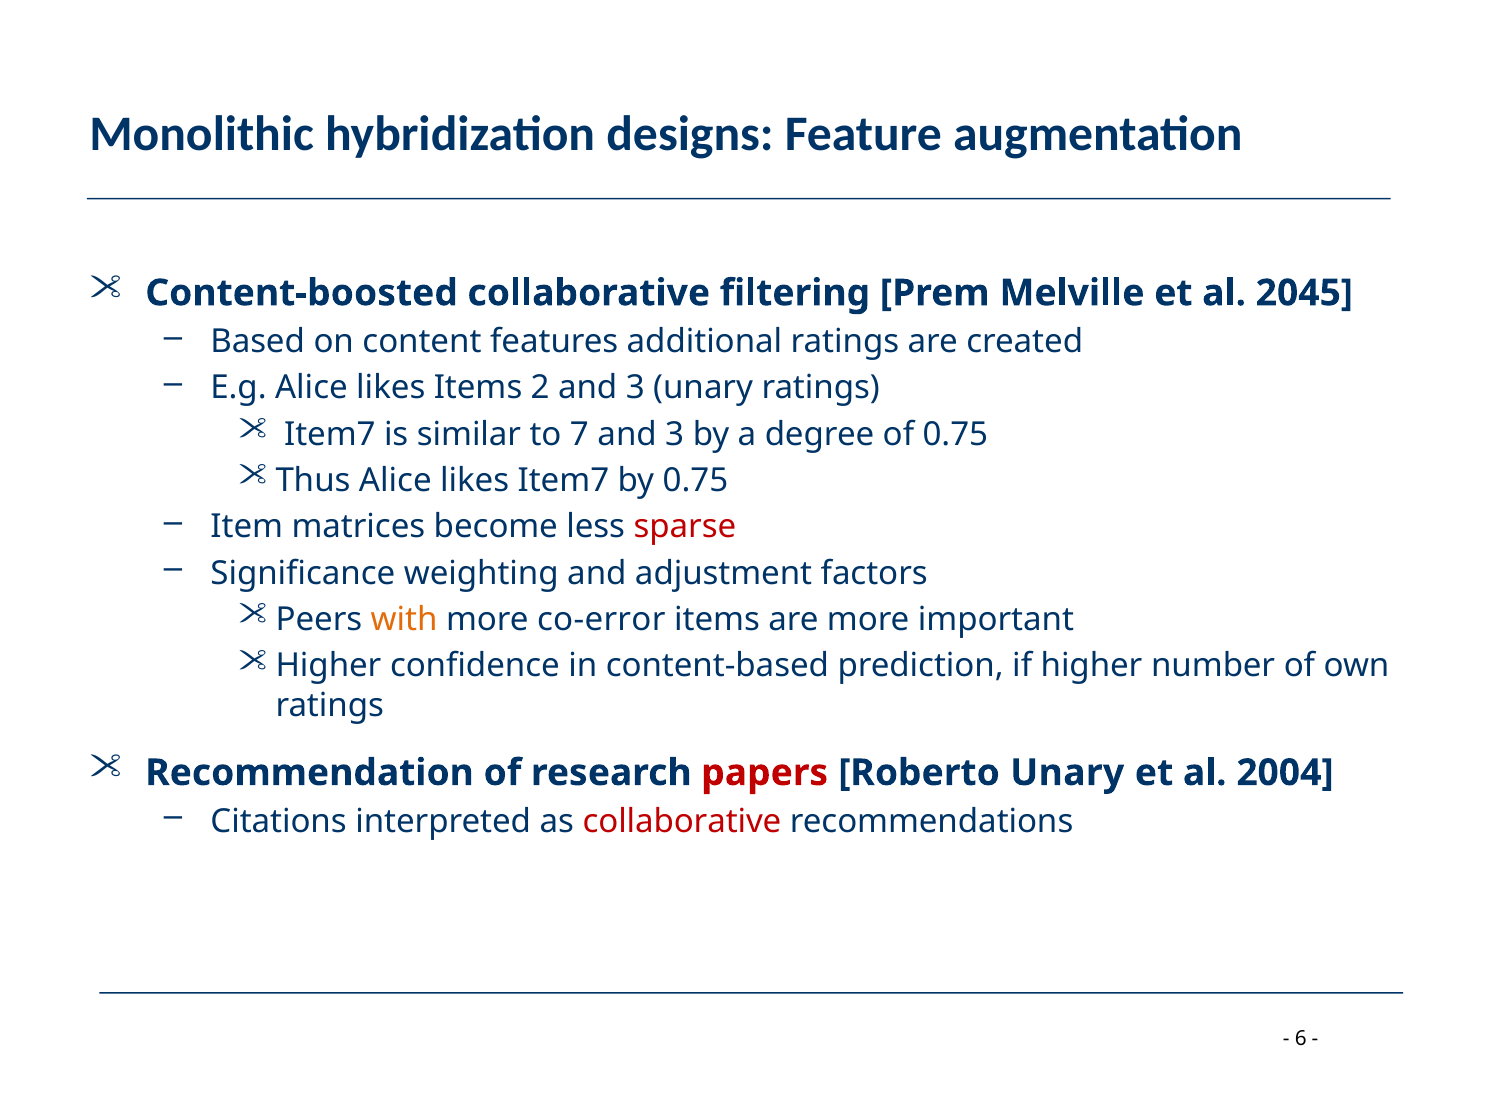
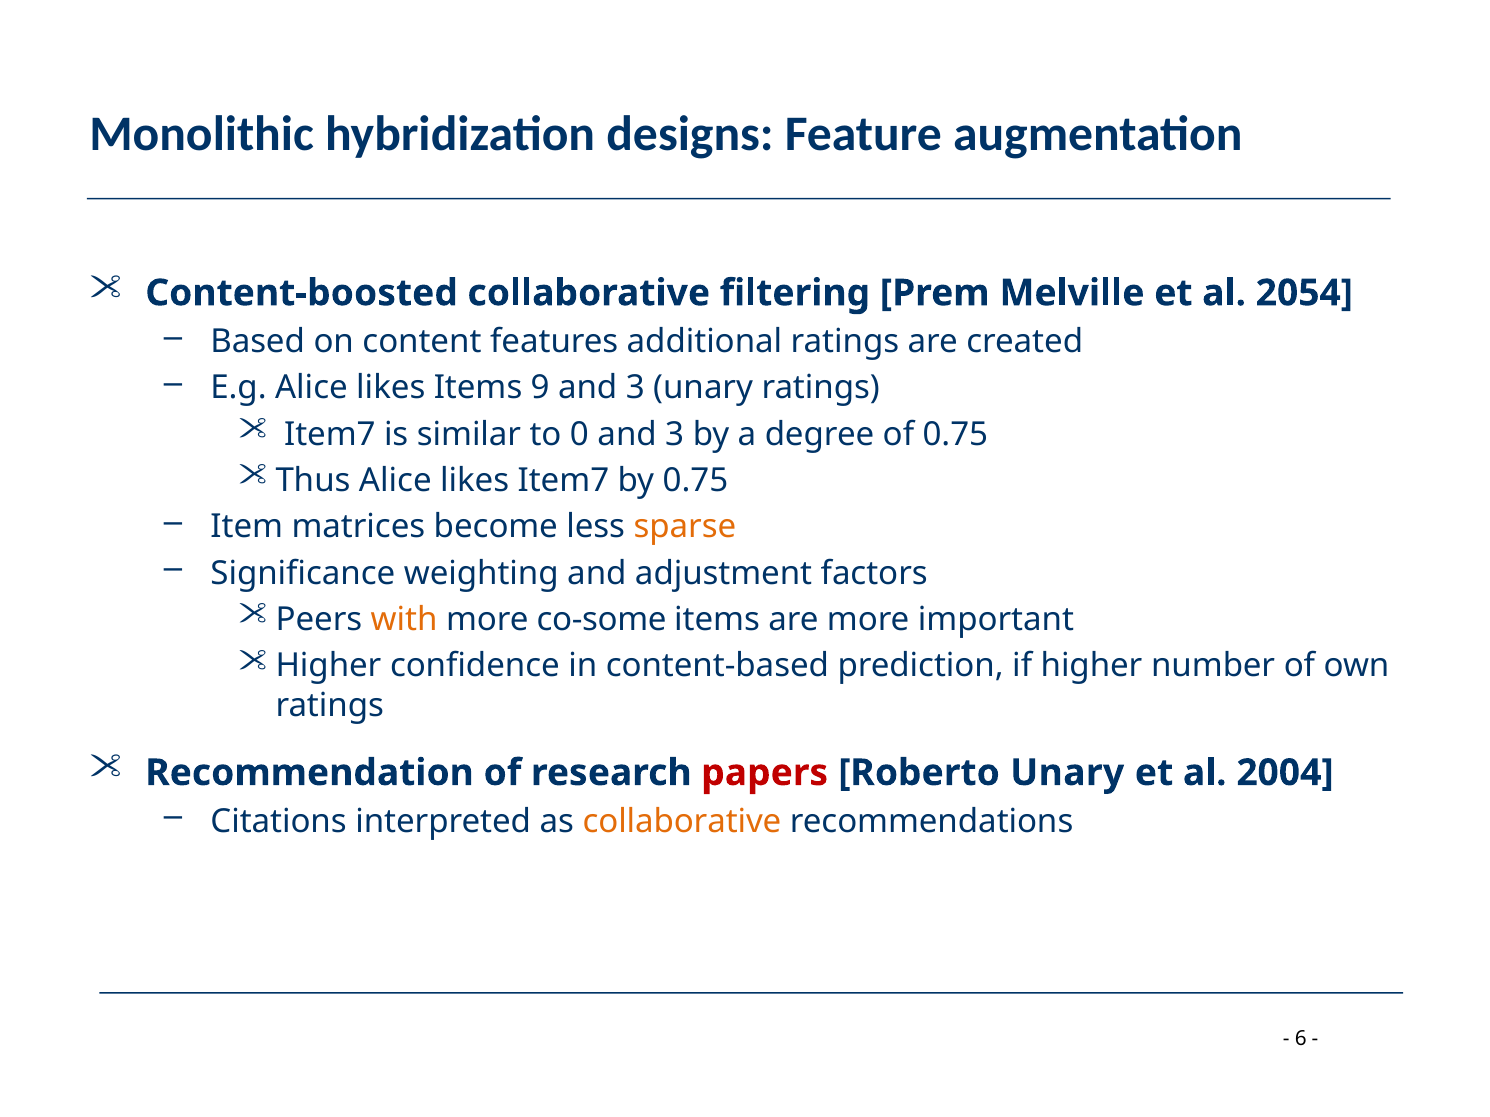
2045: 2045 -> 2054
2: 2 -> 9
7: 7 -> 0
sparse colour: red -> orange
co-error: co-error -> co-some
collaborative at (682, 822) colour: red -> orange
